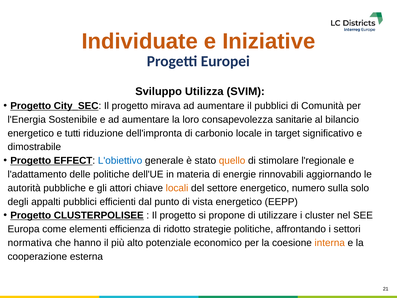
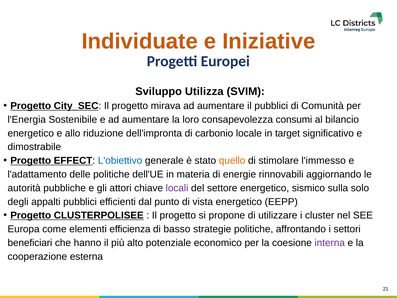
sanitarie: sanitarie -> consumi
tutti: tutti -> allo
l'regionale: l'regionale -> l'immesso
locali colour: orange -> purple
numero: numero -> sismico
ridotto: ridotto -> basso
normativa: normativa -> beneficiari
interna colour: orange -> purple
